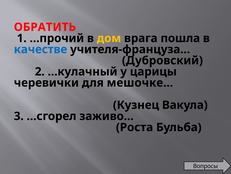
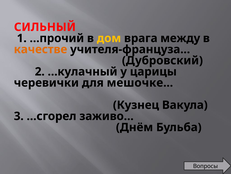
ОБРАТИТЬ: ОБРАТИТЬ -> СИЛЬНЫЙ
пошла: пошла -> между
качестве colour: blue -> orange
Роста: Роста -> Днём
